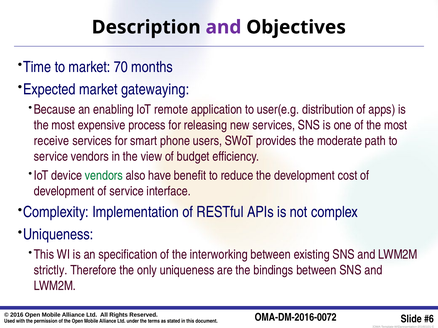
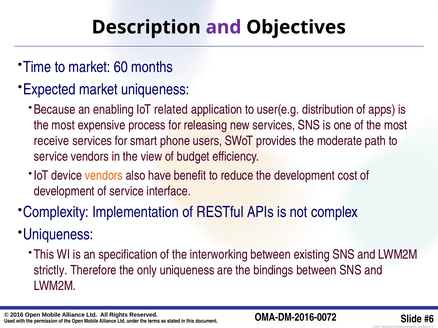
70: 70 -> 60
market gatewaying: gatewaying -> uniqueness
remote: remote -> related
vendors at (104, 176) colour: green -> orange
